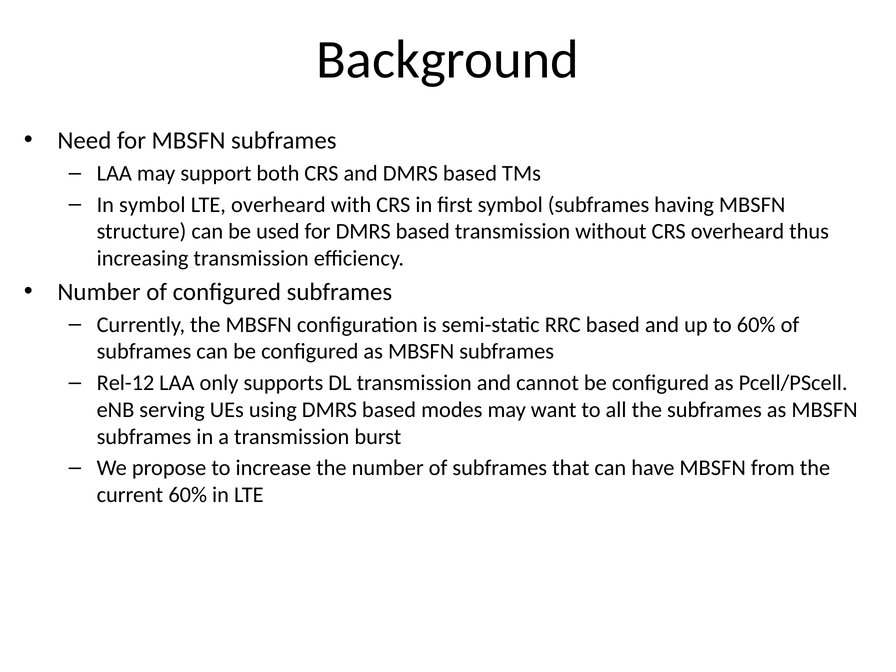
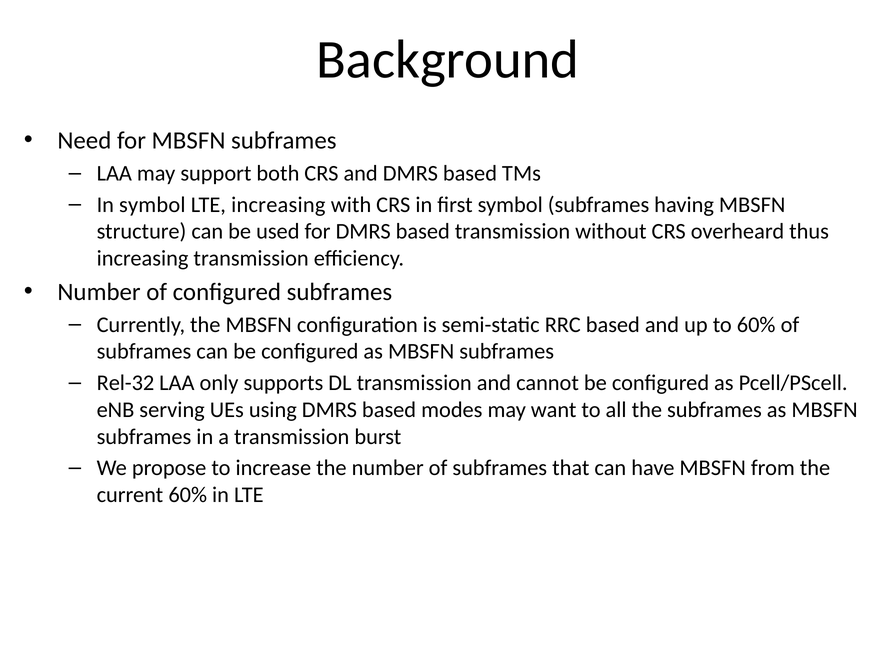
LTE overheard: overheard -> increasing
Rel-12: Rel-12 -> Rel-32
